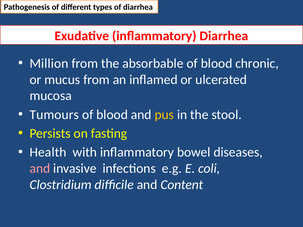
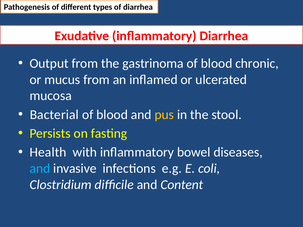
Million: Million -> Output
absorbable: absorbable -> gastrinoma
Tumours: Tumours -> Bacterial
and at (40, 169) colour: pink -> light blue
